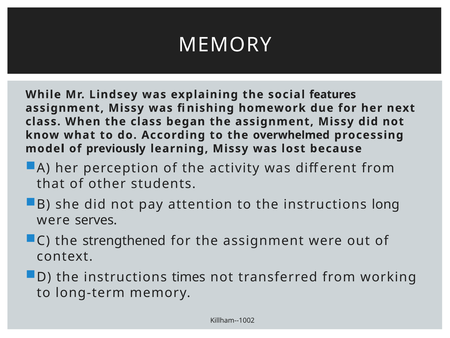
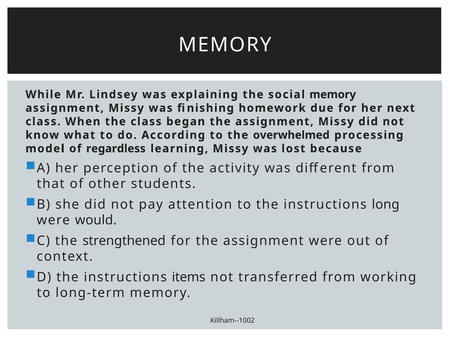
social features: features -> memory
previously: previously -> regardless
serves: serves -> would
times: times -> items
